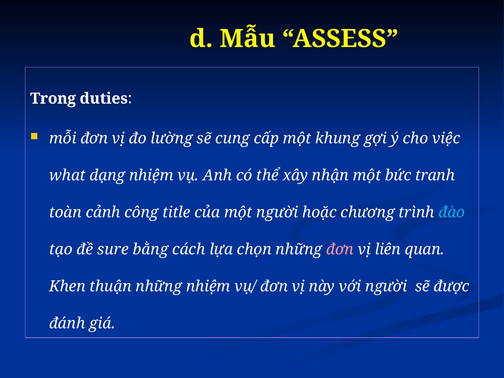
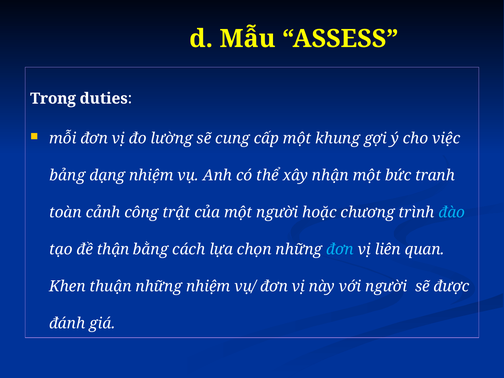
what: what -> bảng
title: title -> trật
sure: sure -> thận
đơn at (340, 249) colour: pink -> light blue
